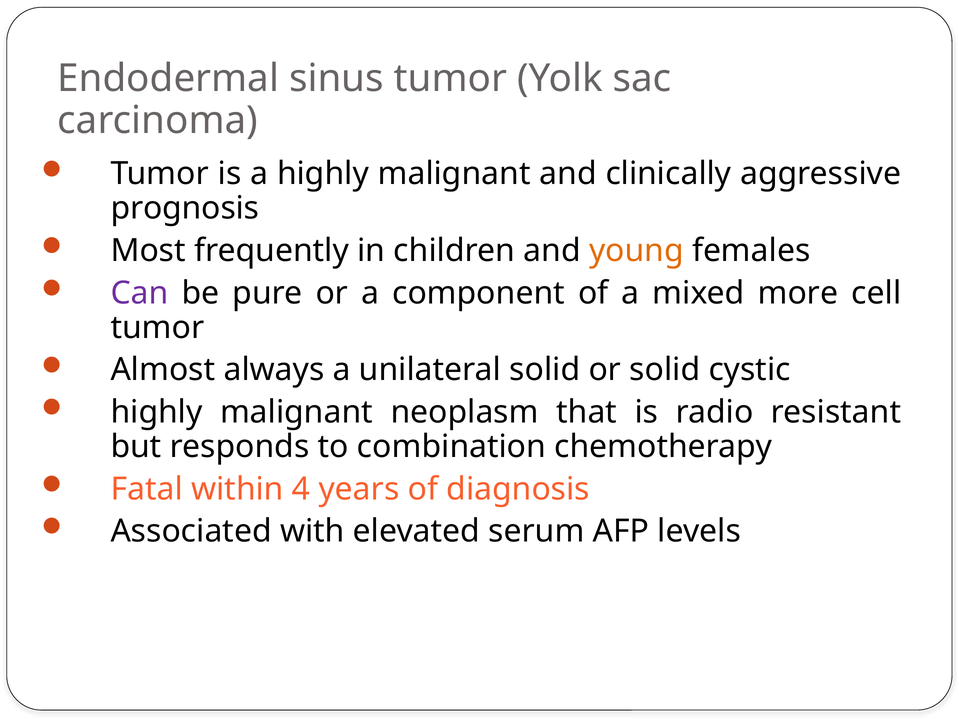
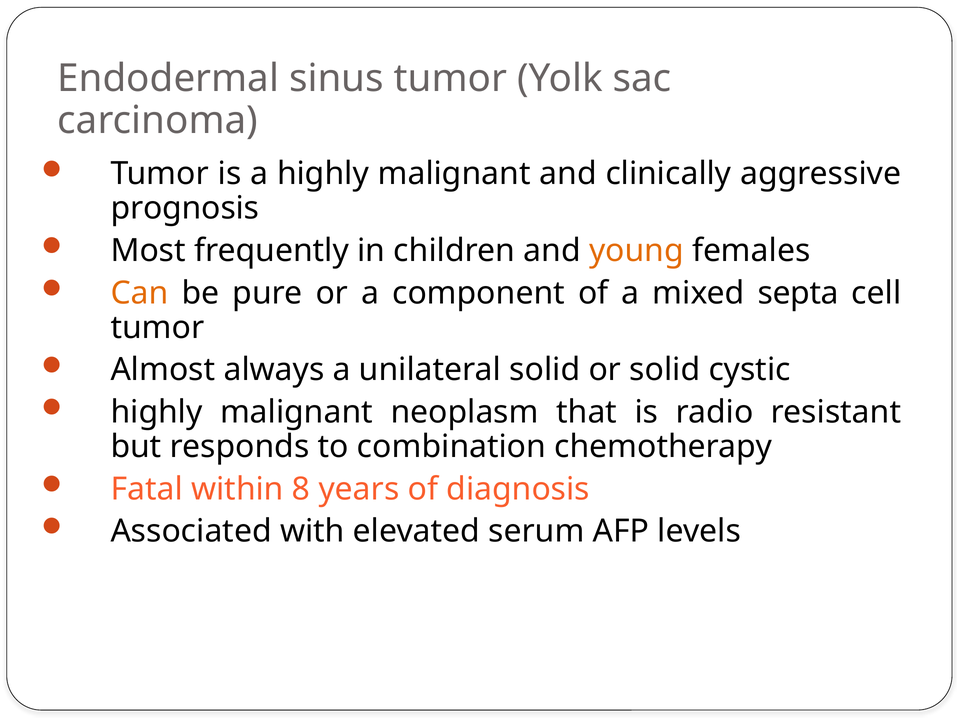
Can colour: purple -> orange
more: more -> septa
4: 4 -> 8
